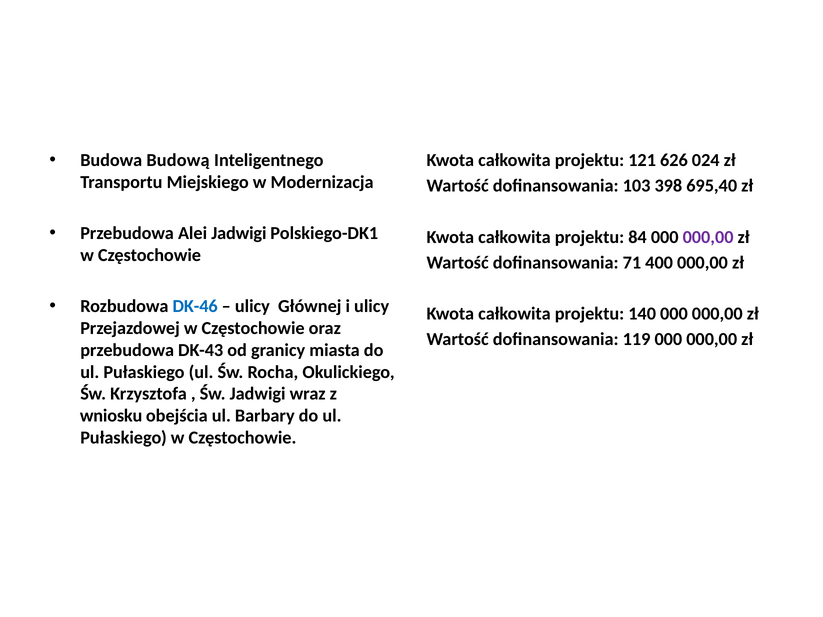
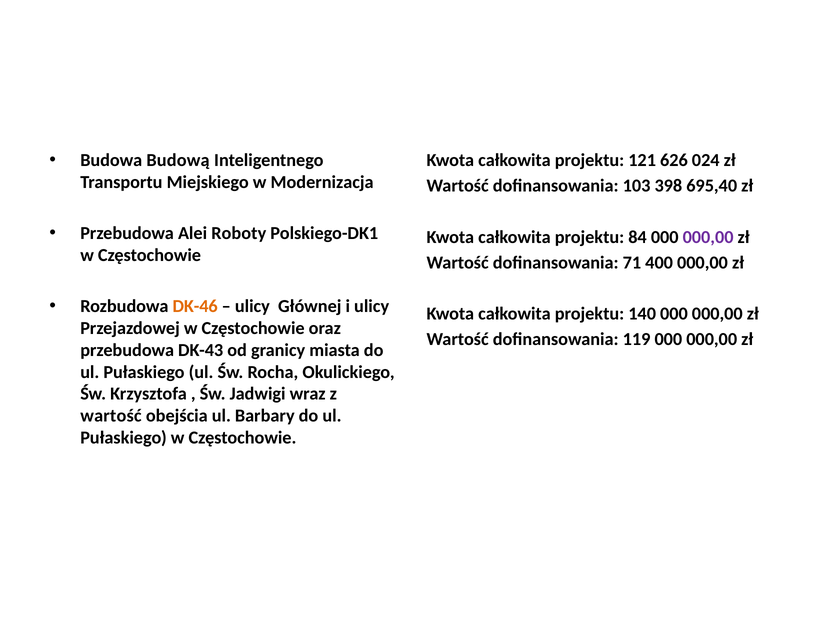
Alei Jadwigi: Jadwigi -> Roboty
DK-46 colour: blue -> orange
wniosku at (111, 416): wniosku -> wartość
